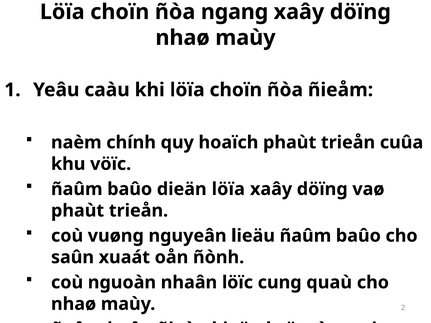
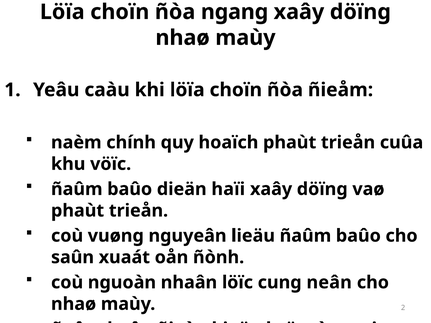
dieän löïa: löïa -> haïi
quaù: quaù -> neân
